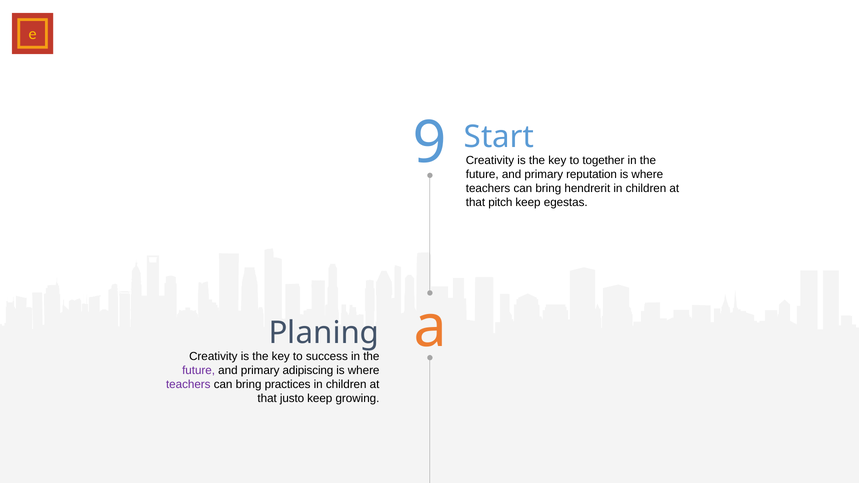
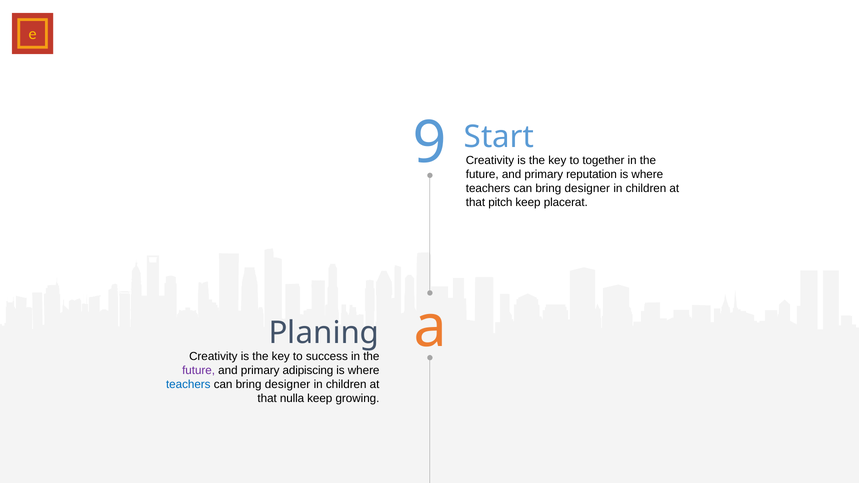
hendrerit at (587, 188): hendrerit -> designer
egestas: egestas -> placerat
teachers at (188, 385) colour: purple -> blue
practices at (288, 385): practices -> designer
justo: justo -> nulla
